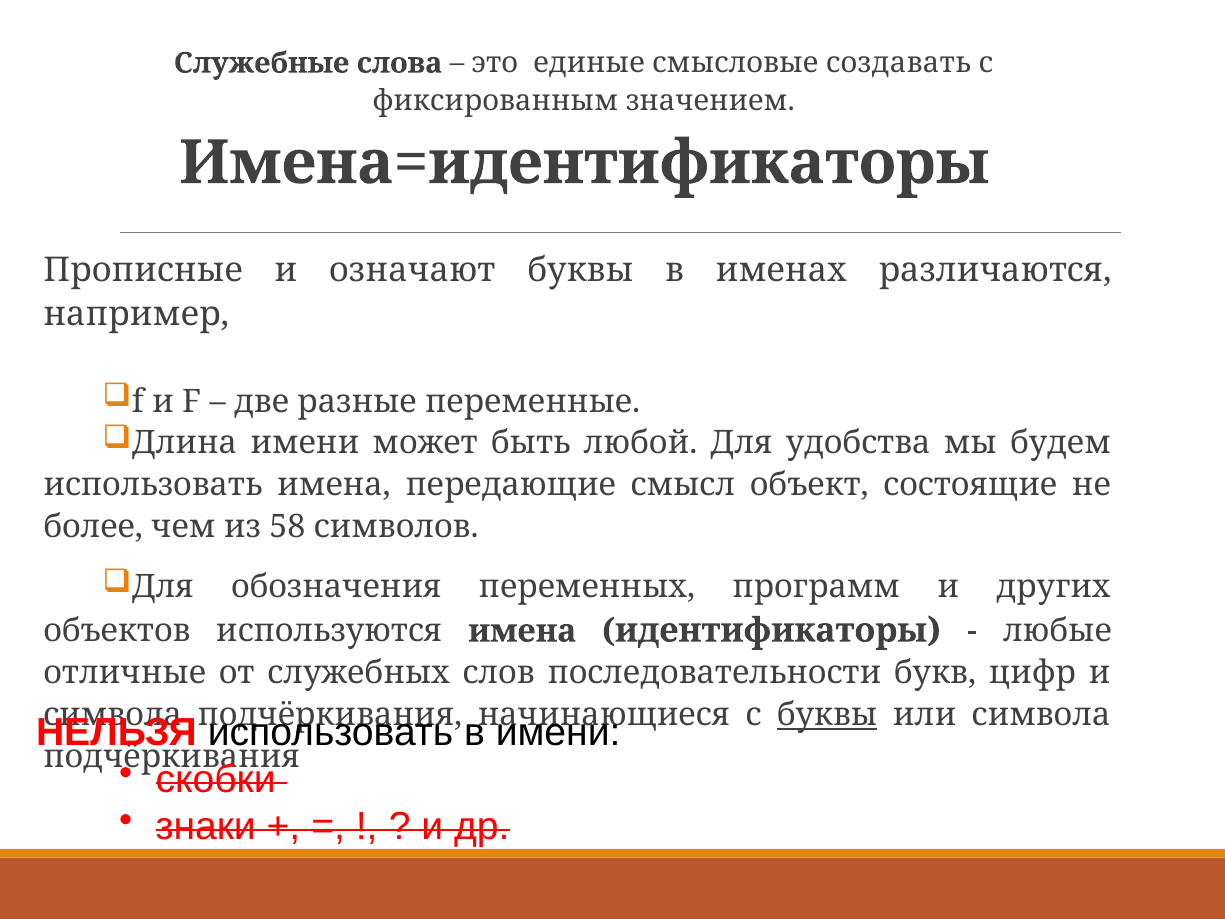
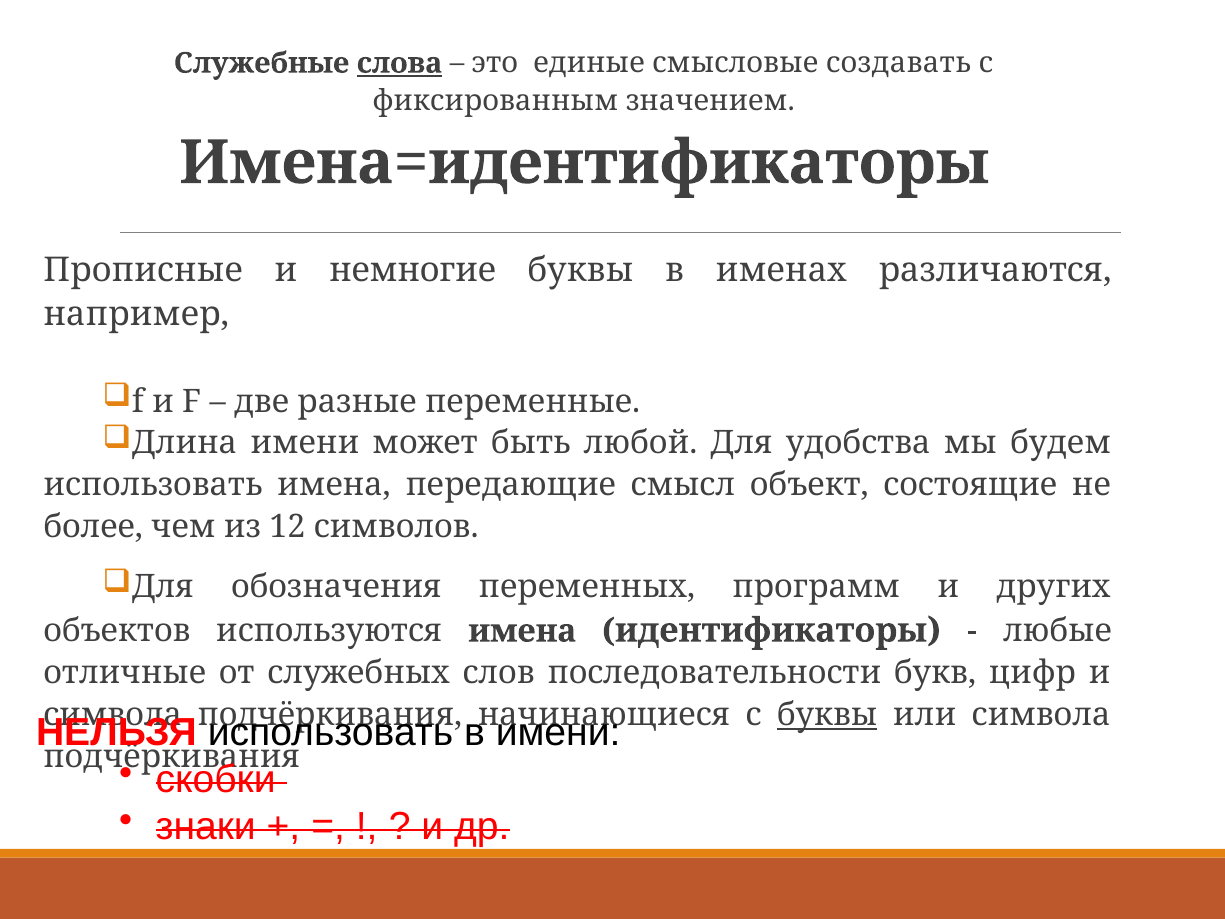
слова underline: none -> present
означают: означают -> немногие
58: 58 -> 12
